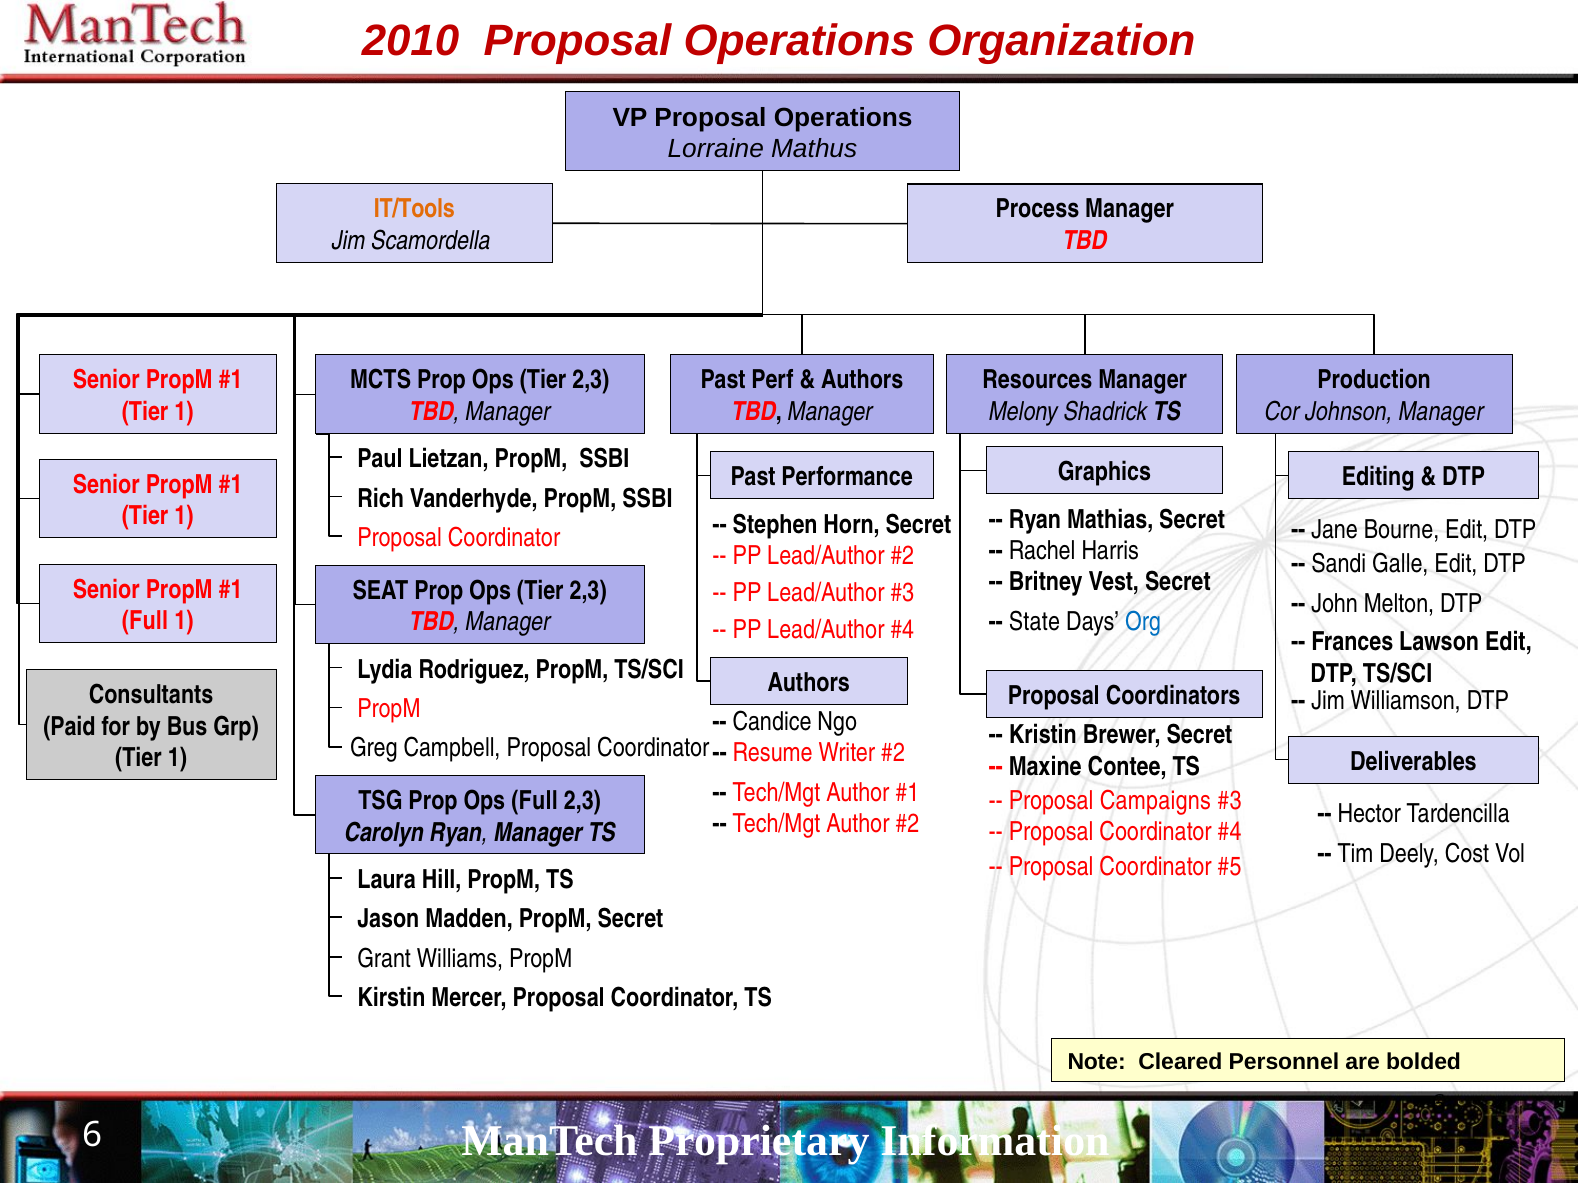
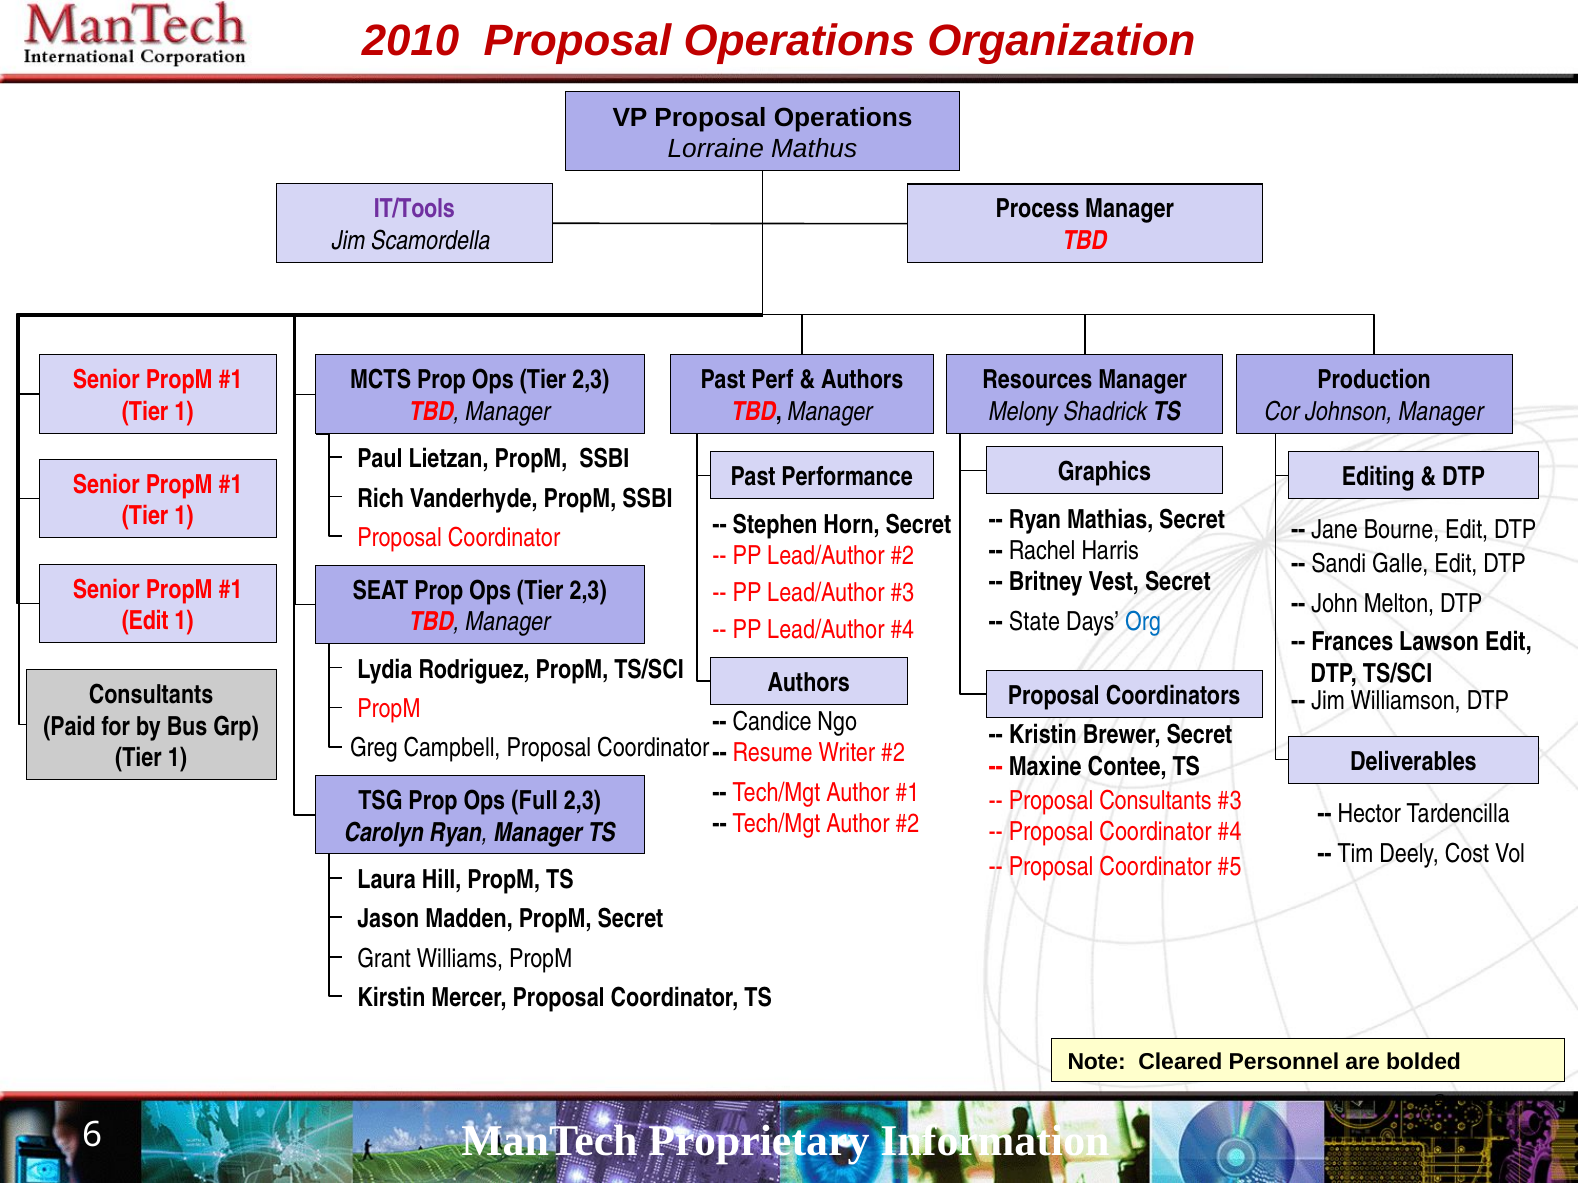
IT/Tools colour: orange -> purple
Full at (145, 621): Full -> Edit
Proposal Campaigns: Campaigns -> Consultants
